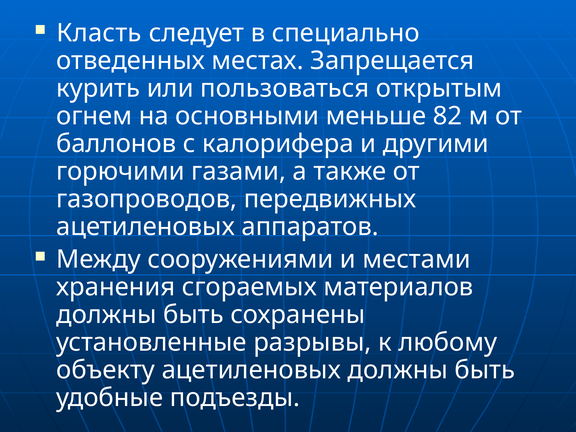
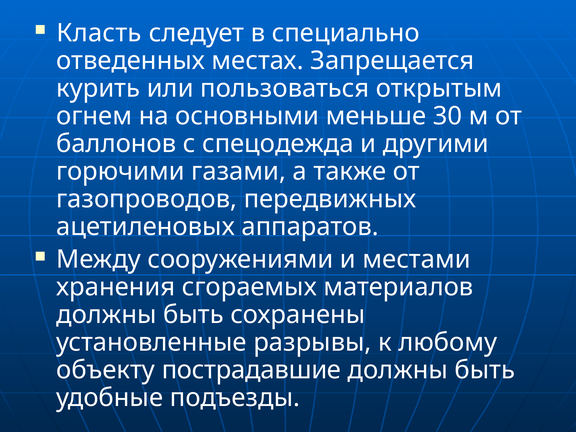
82: 82 -> 30
калорифера: калорифера -> спецодежда
объекту ацетиленовых: ацетиленовых -> пострадавшие
